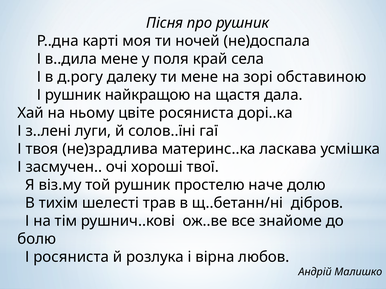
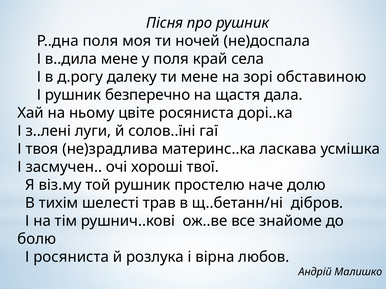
Р..дна карті: карті -> поля
найкращою: найкращою -> безперечно
